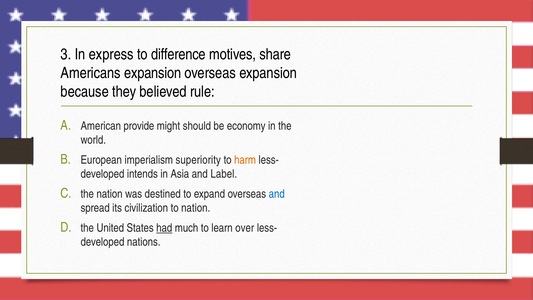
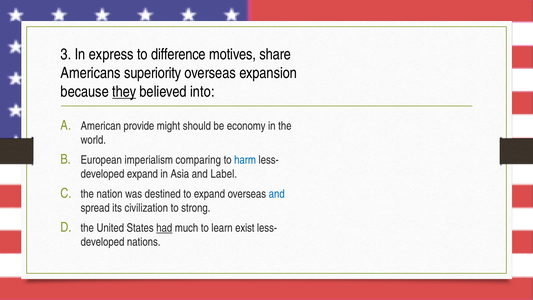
Americans expansion: expansion -> superiority
they underline: none -> present
rule: rule -> into
superiority: superiority -> comparing
harm colour: orange -> blue
intends at (142, 174): intends -> expand
to nation: nation -> strong
over: over -> exist
